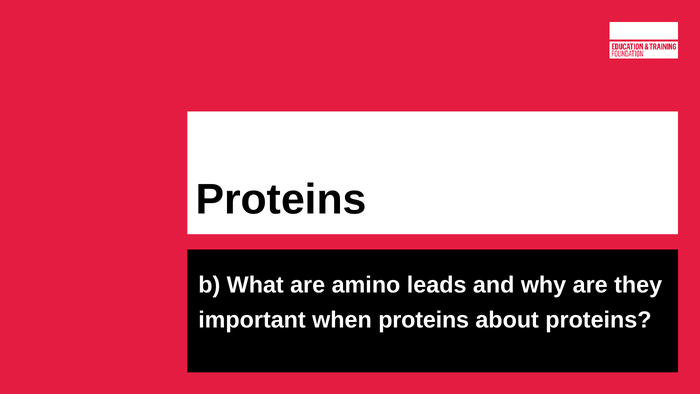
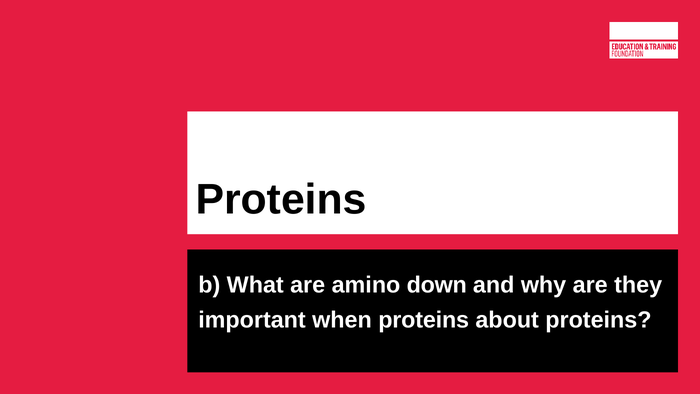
leads: leads -> down
